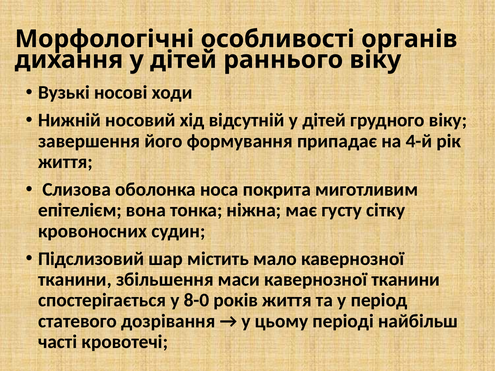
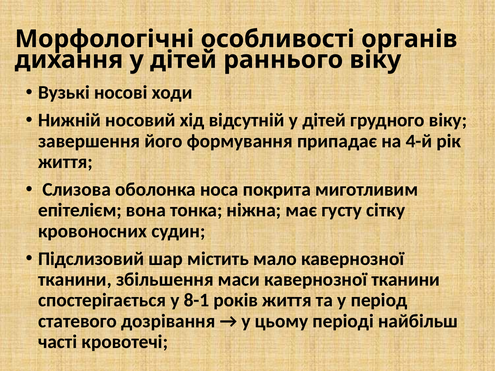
8-0: 8-0 -> 8-1
